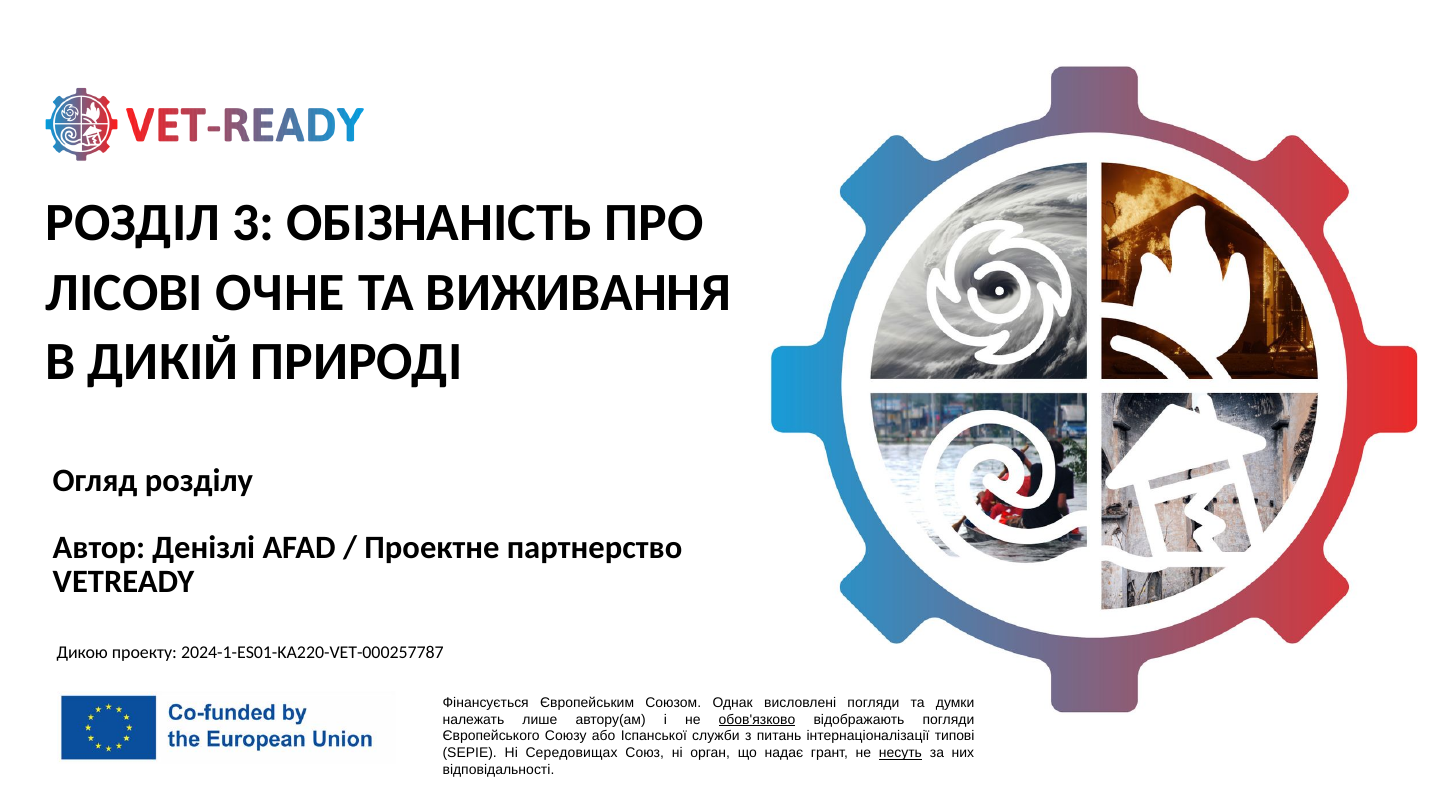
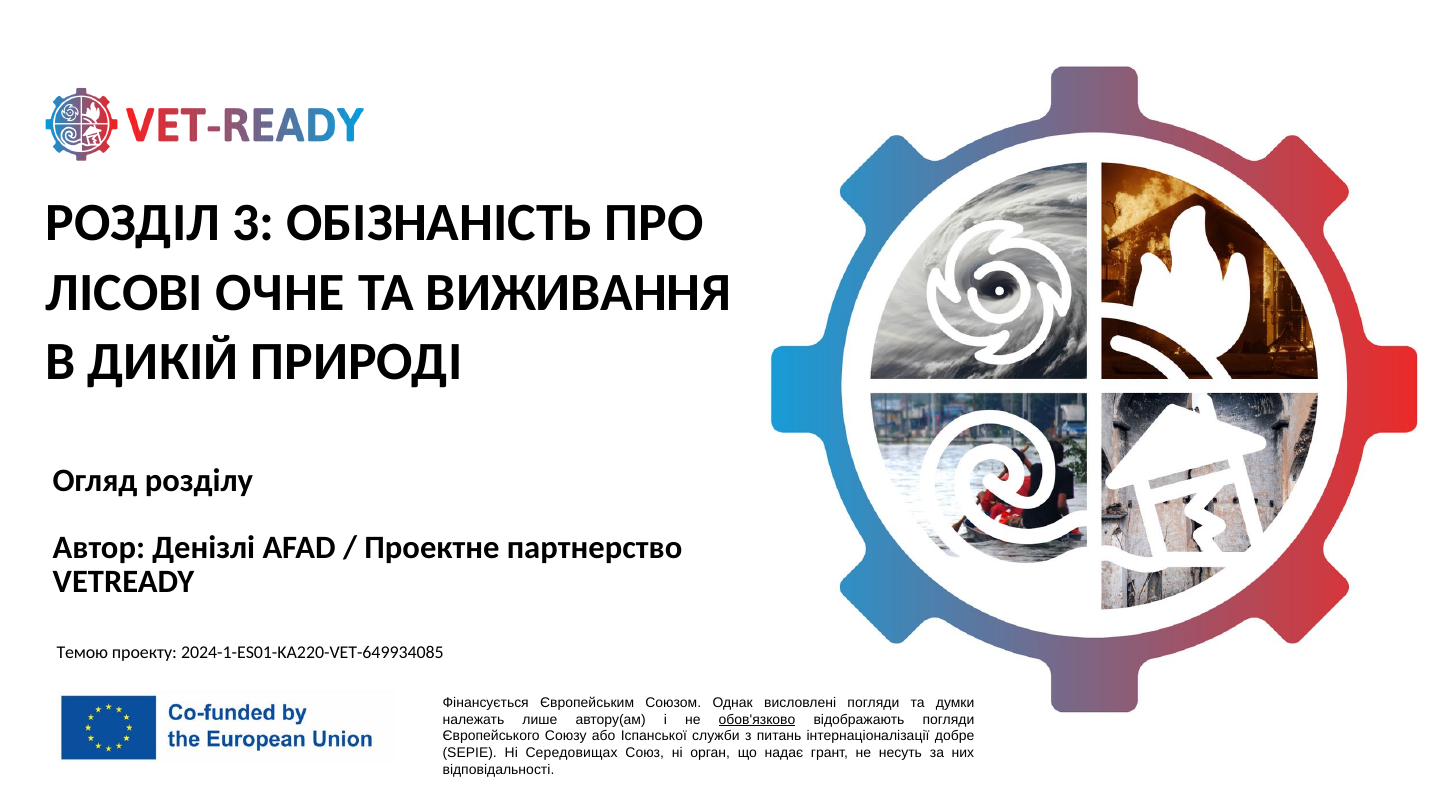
Дикою: Дикою -> Темою
2024-1-ES01-KA220-VET-000257787: 2024-1-ES01-KA220-VET-000257787 -> 2024-1-ES01-KA220-VET-649934085
типові: типові -> добре
несуть underline: present -> none
